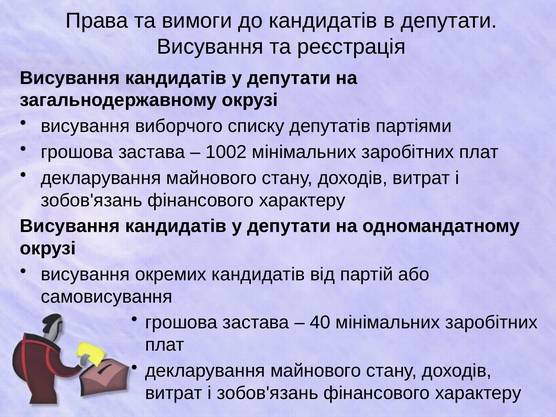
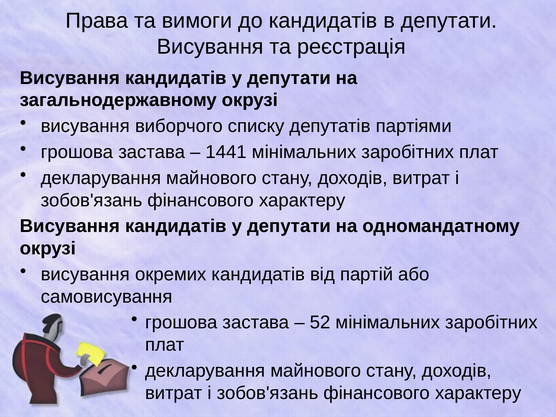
1002: 1002 -> 1441
40: 40 -> 52
